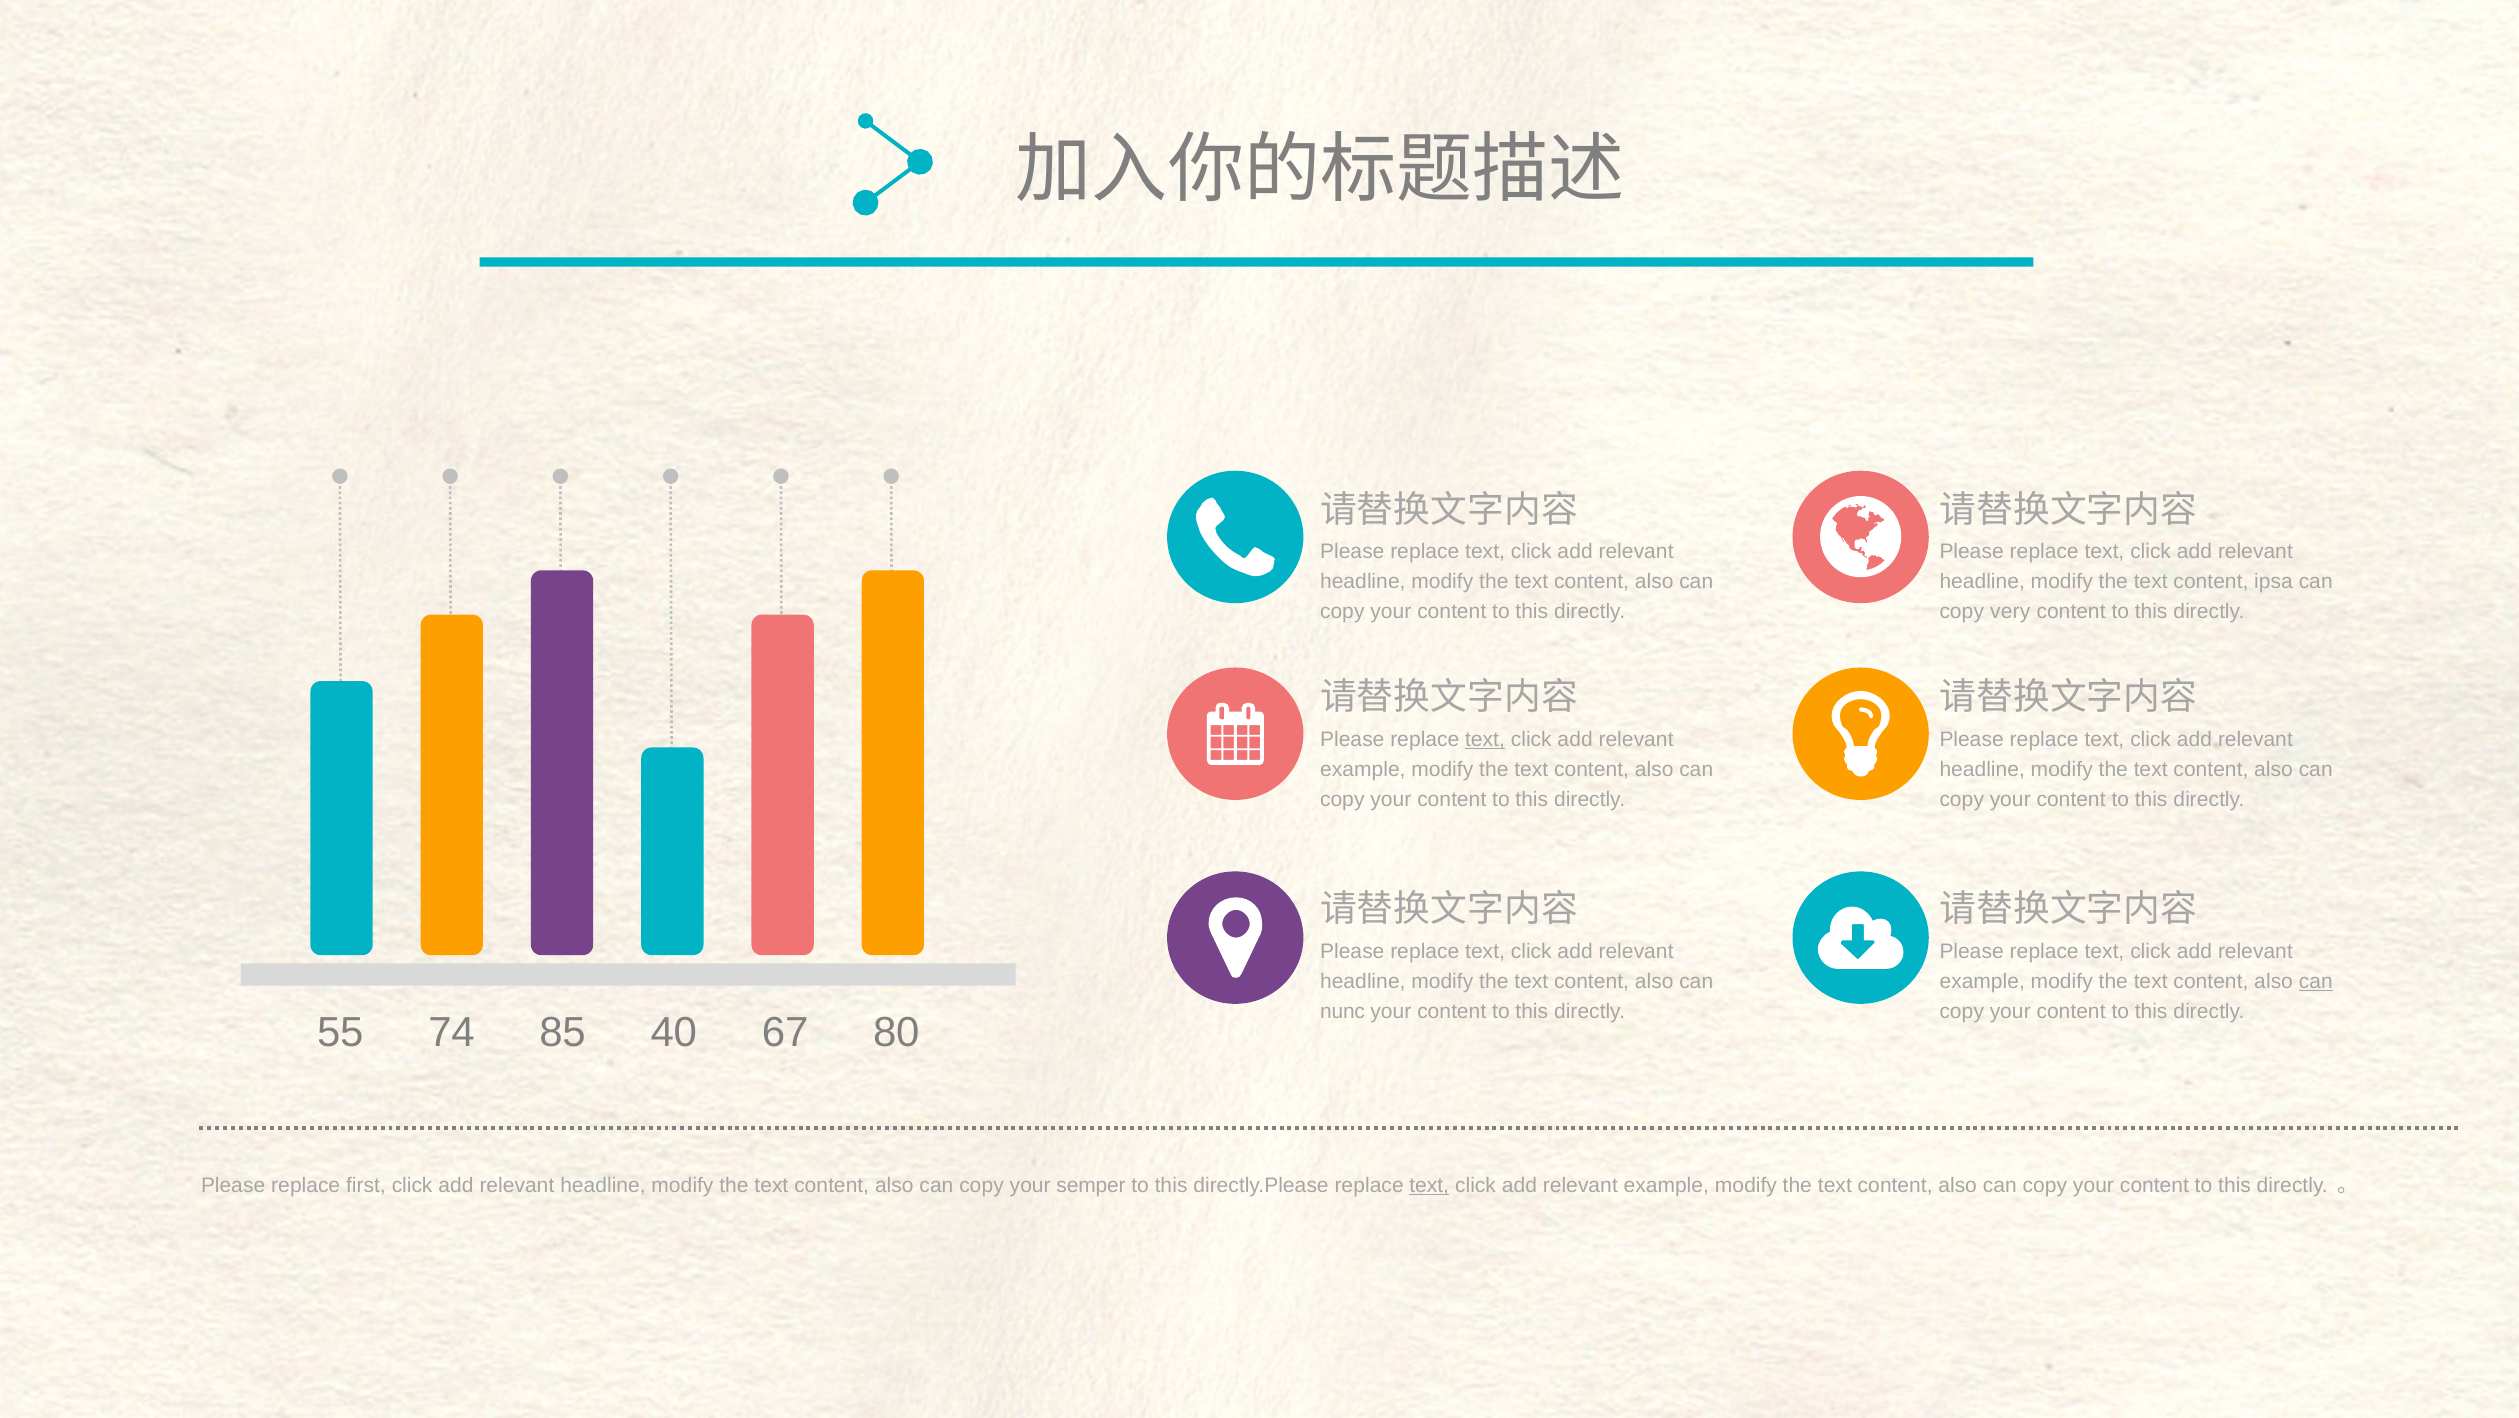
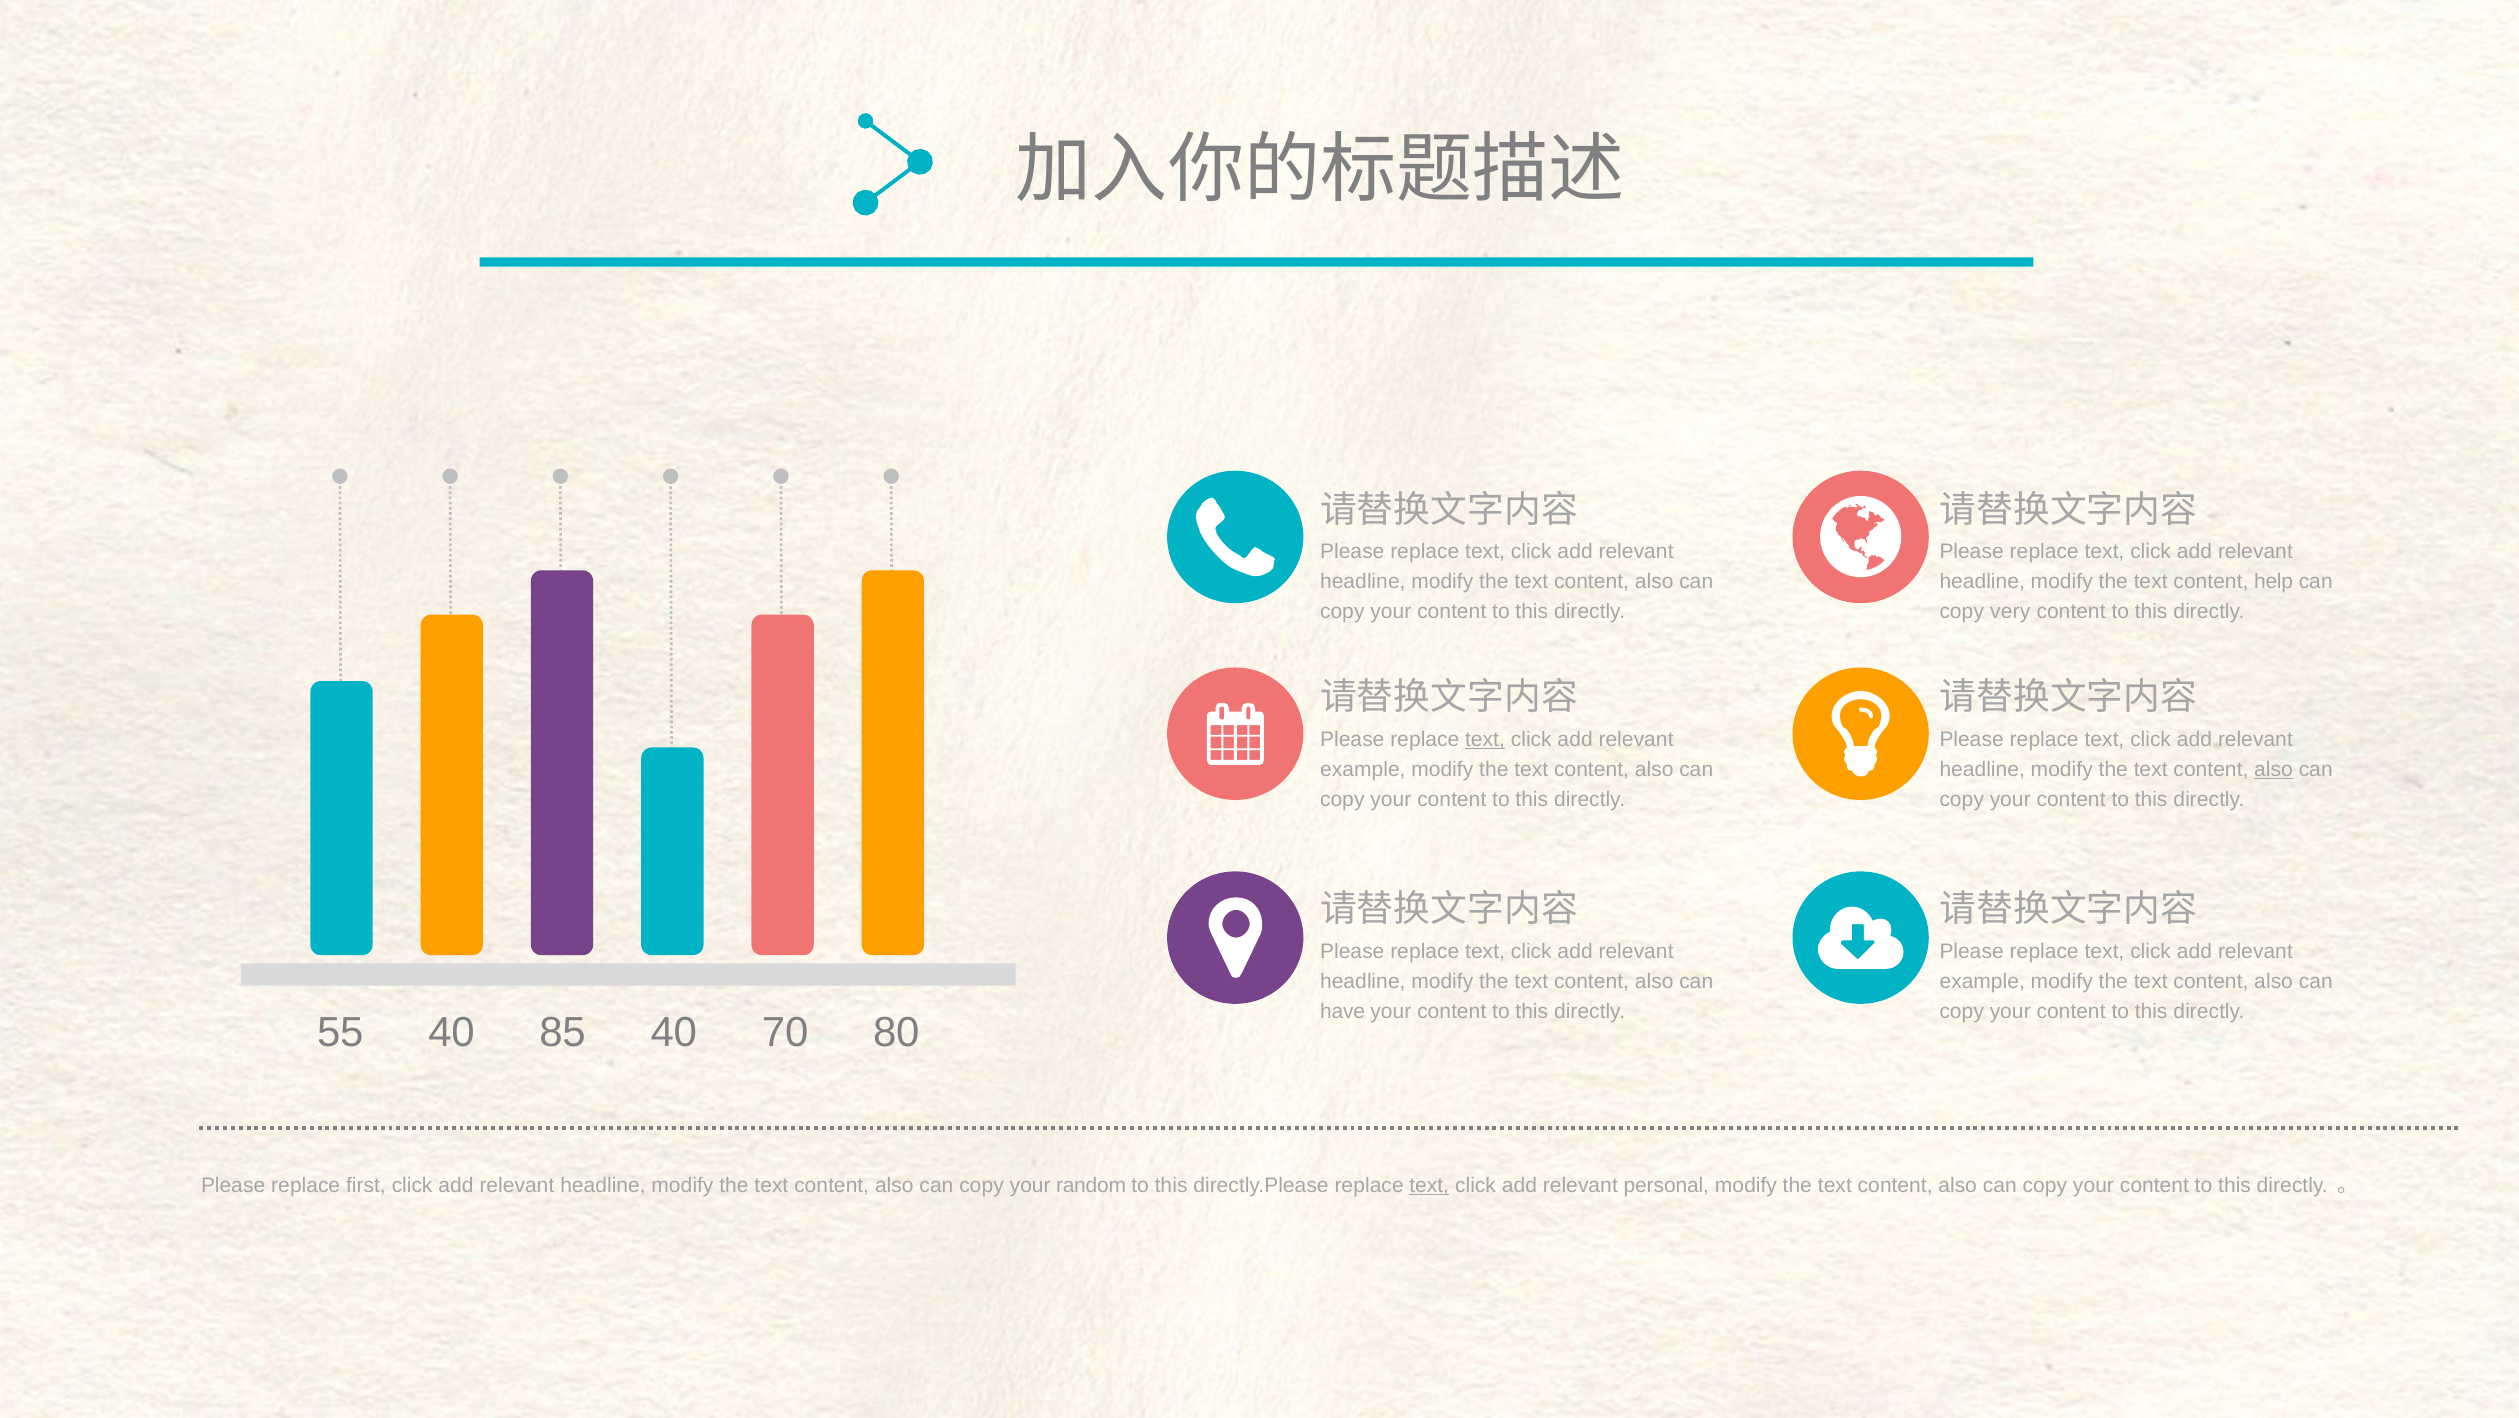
ipsa: ipsa -> help
also at (2273, 769) underline: none -> present
can at (2316, 981) underline: present -> none
nunc: nunc -> have
55 74: 74 -> 40
67: 67 -> 70
semper: semper -> random
example at (1666, 1185): example -> personal
